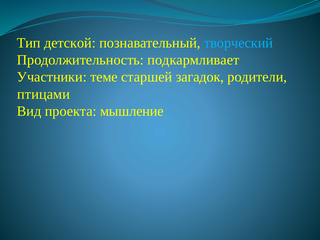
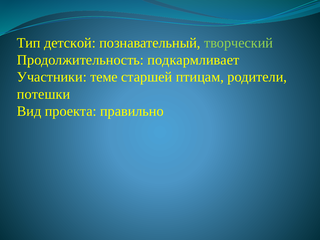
творческий colour: light blue -> light green
загадок: загадок -> птицам
птицами: птицами -> потешки
мышление: мышление -> правильно
